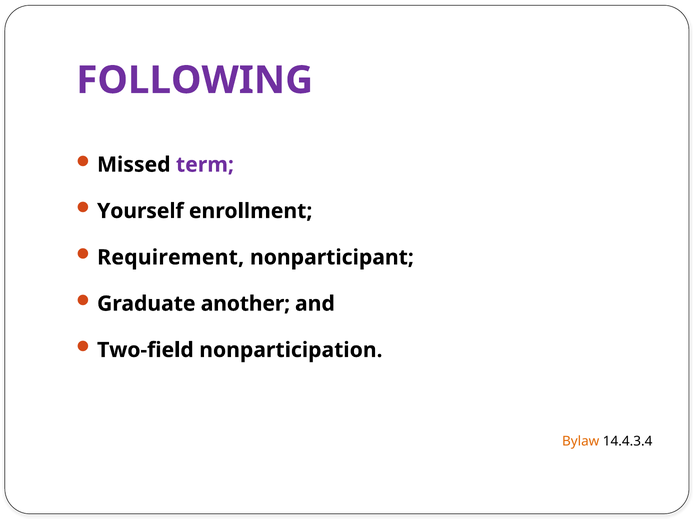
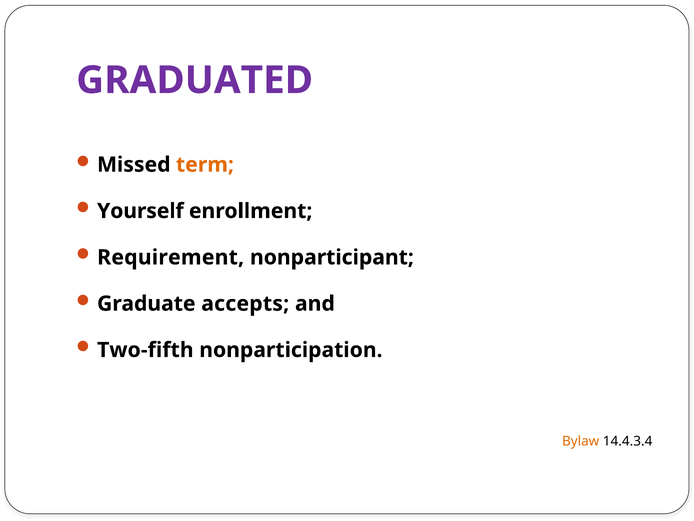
FOLLOWING: FOLLOWING -> GRADUATED
term colour: purple -> orange
another: another -> accepts
Two-field: Two-field -> Two-fifth
